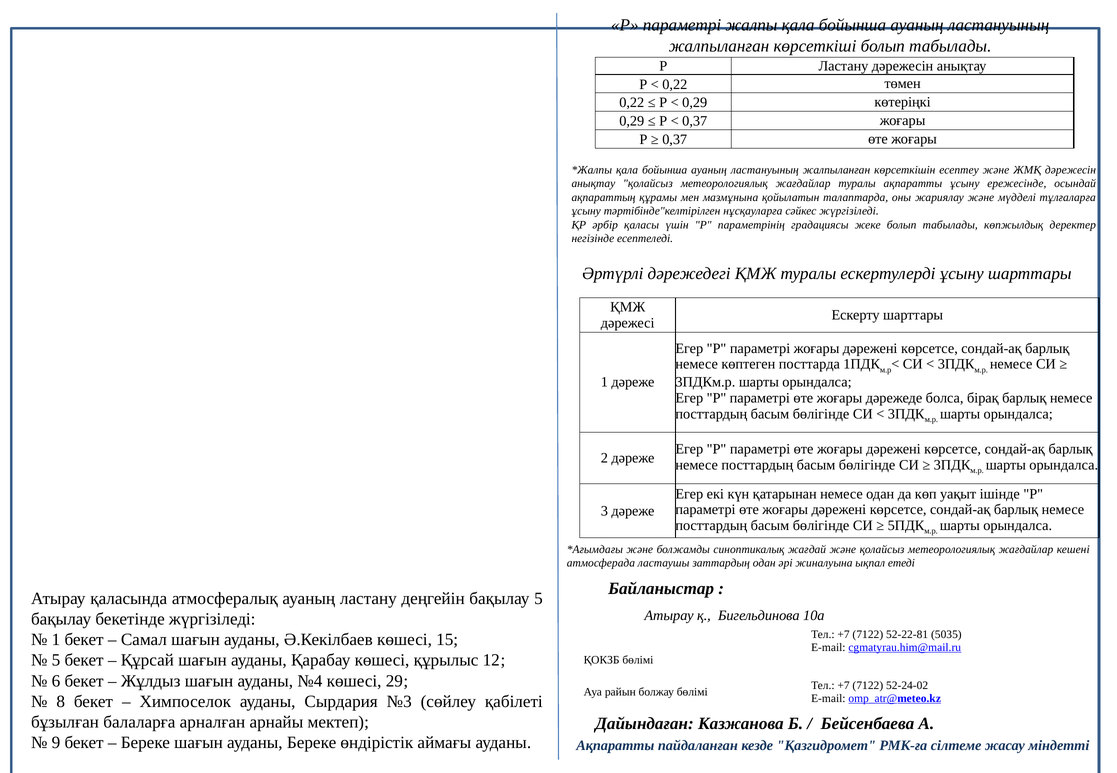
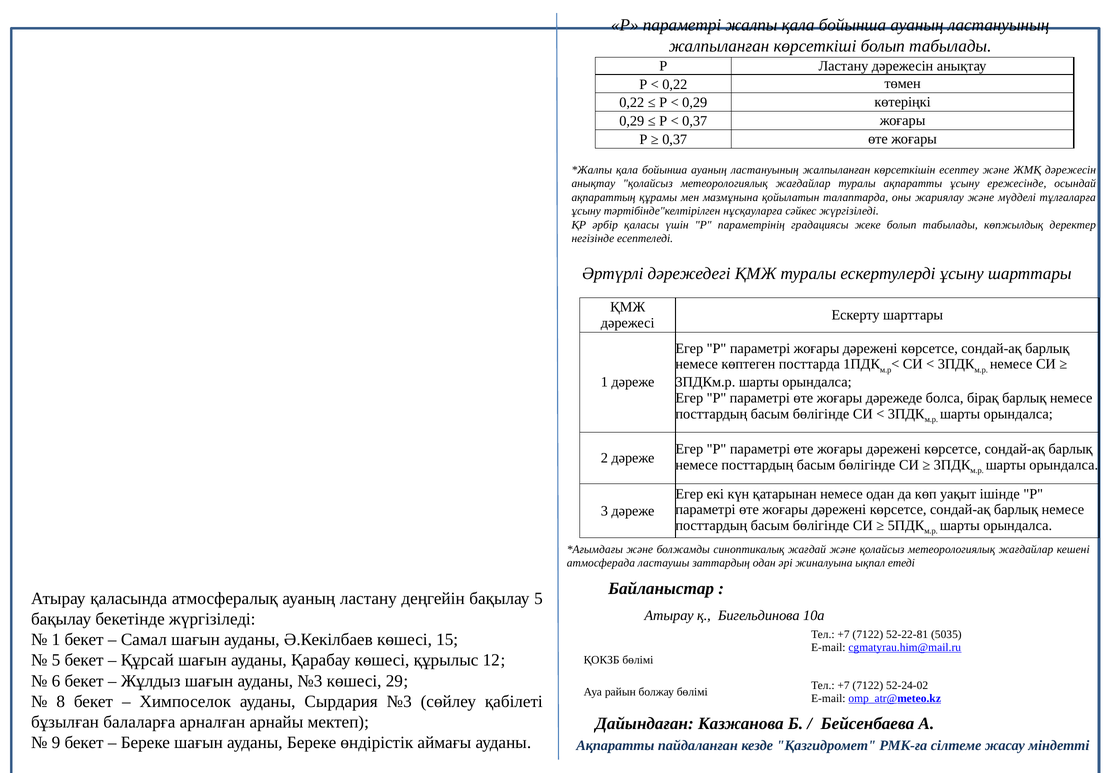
ауданы №4: №4 -> №3
